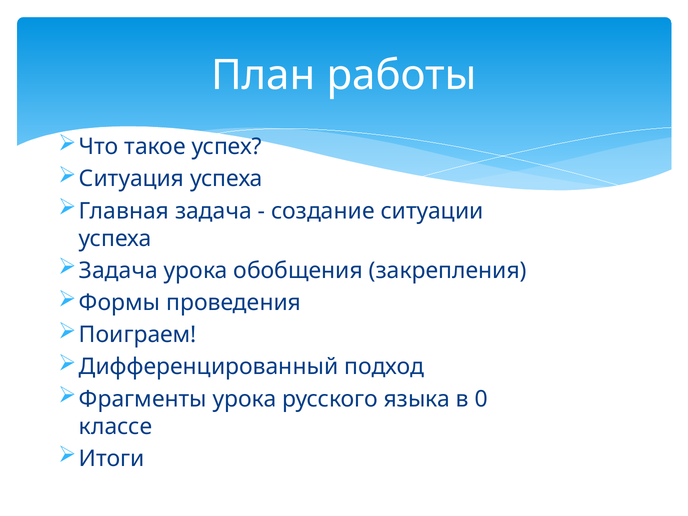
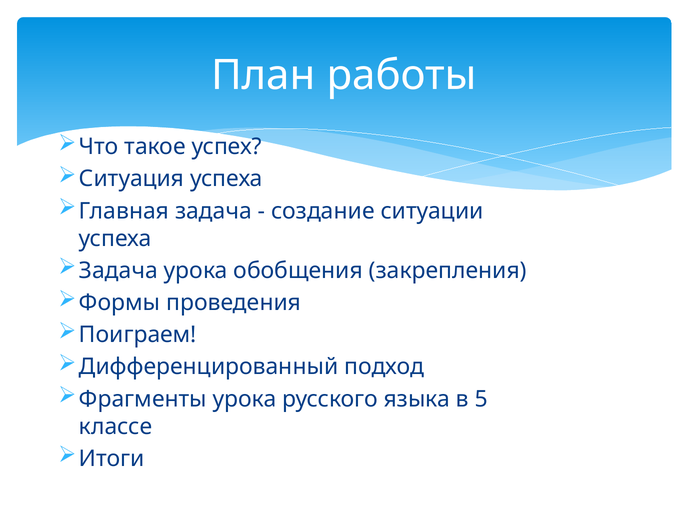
0: 0 -> 5
